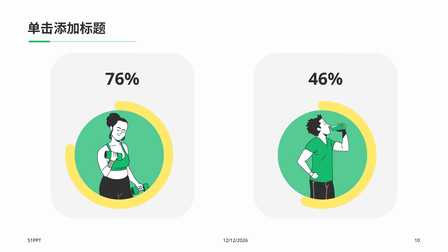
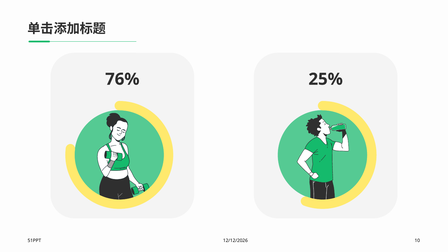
46%: 46% -> 25%
